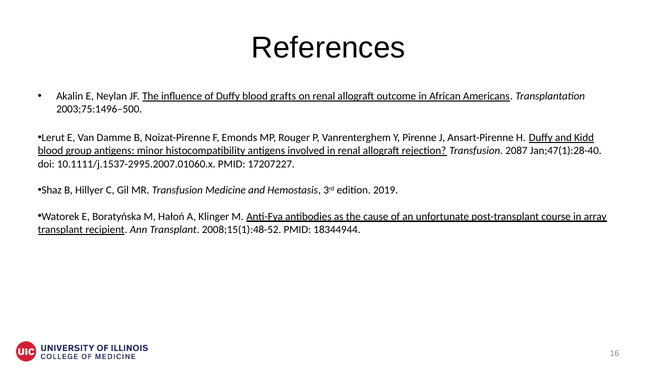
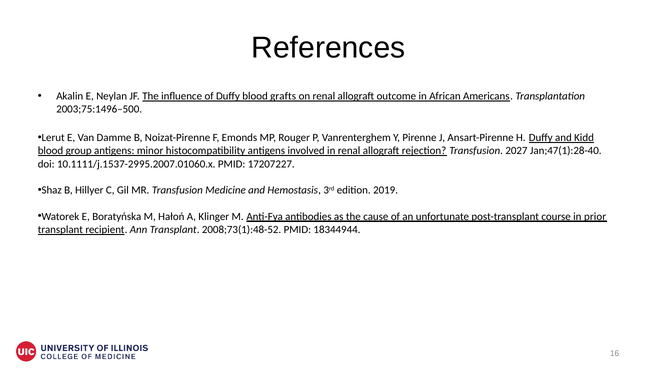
2087: 2087 -> 2027
array: array -> prior
2008;15(1):48-52: 2008;15(1):48-52 -> 2008;73(1):48-52
